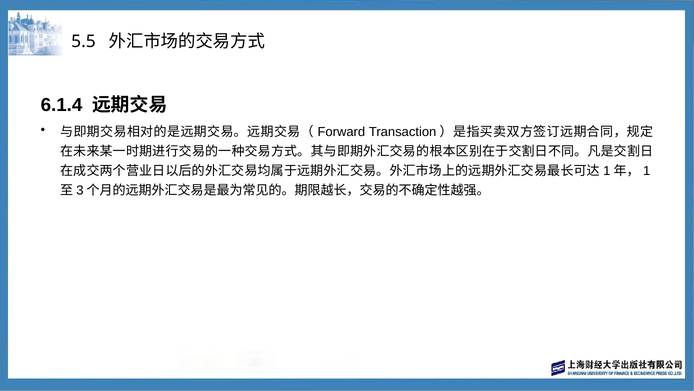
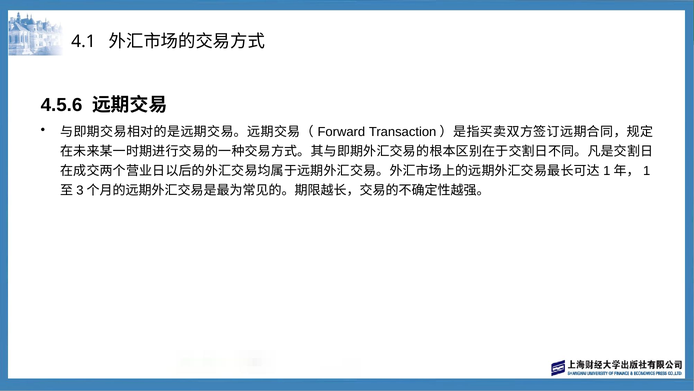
5.5: 5.5 -> 4.1
6.1.4: 6.1.4 -> 4.5.6
